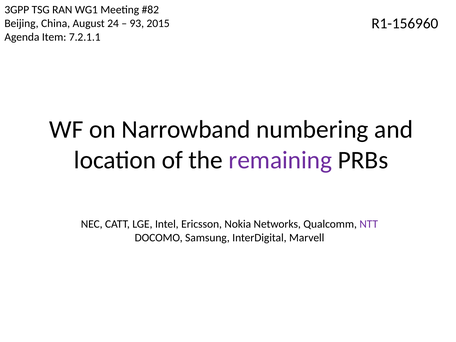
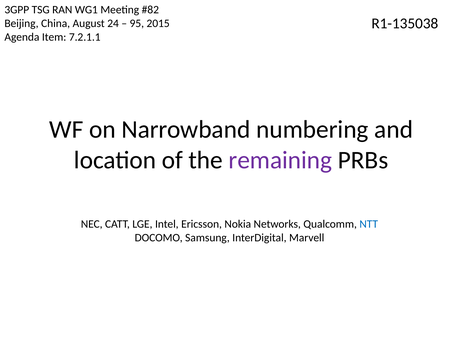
R1-156960: R1-156960 -> R1-135038
93: 93 -> 95
NTT colour: purple -> blue
